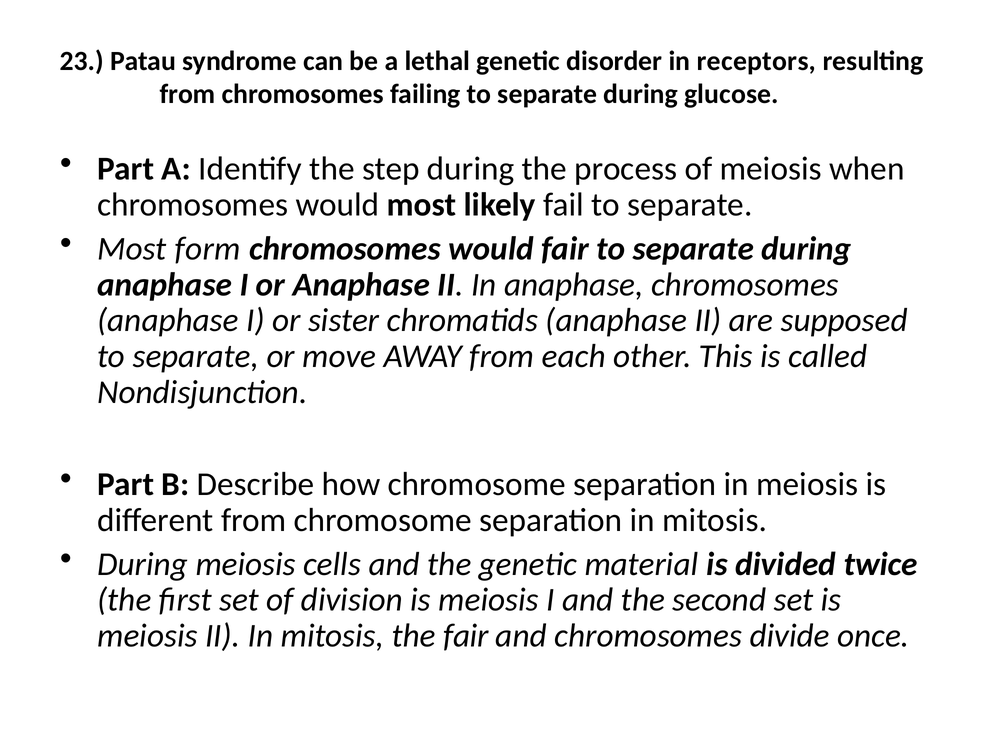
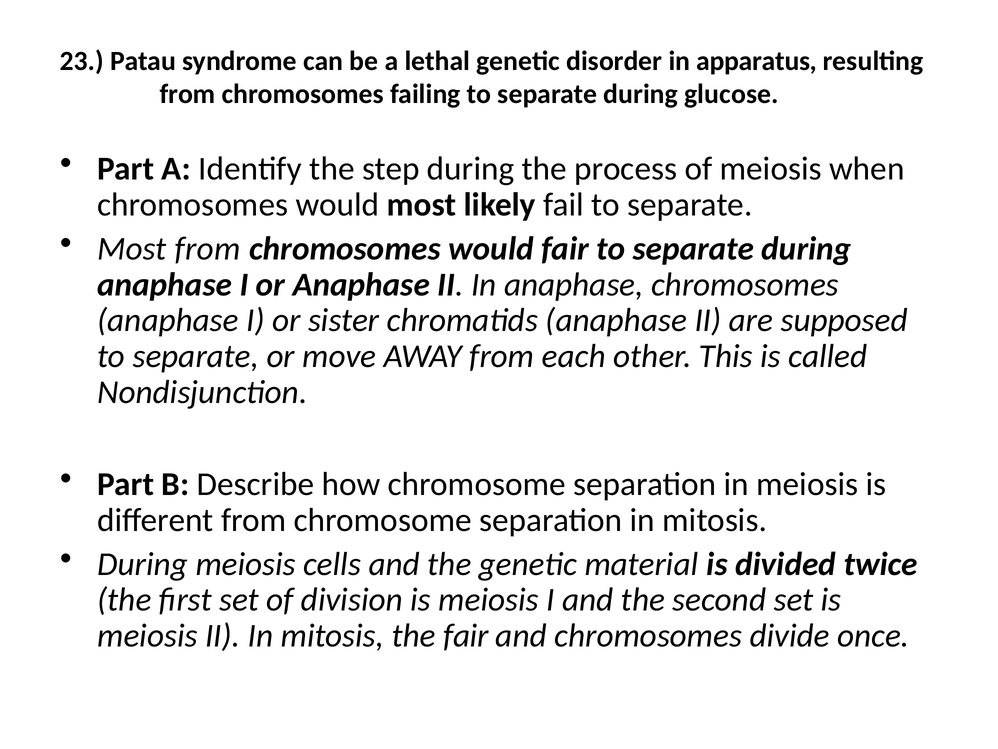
receptors: receptors -> apparatus
Most form: form -> from
